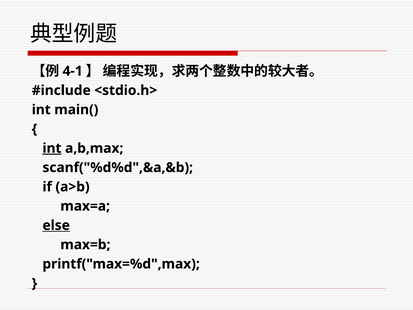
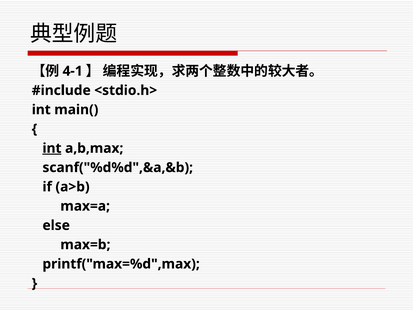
else underline: present -> none
